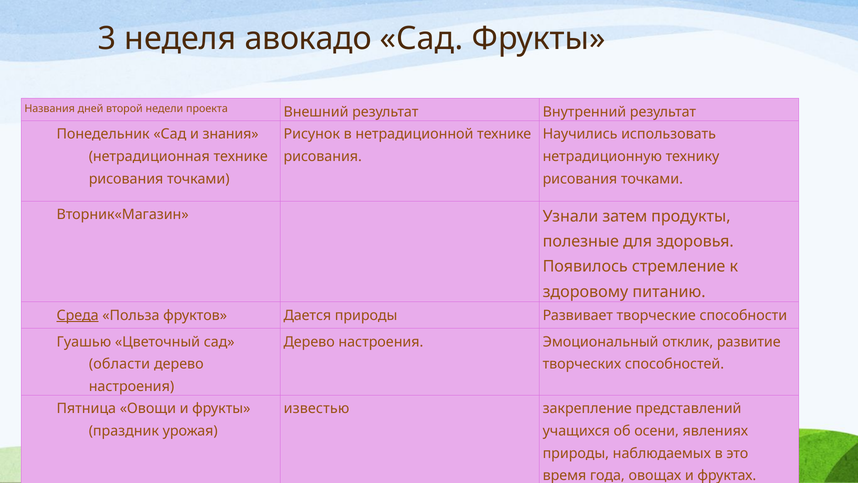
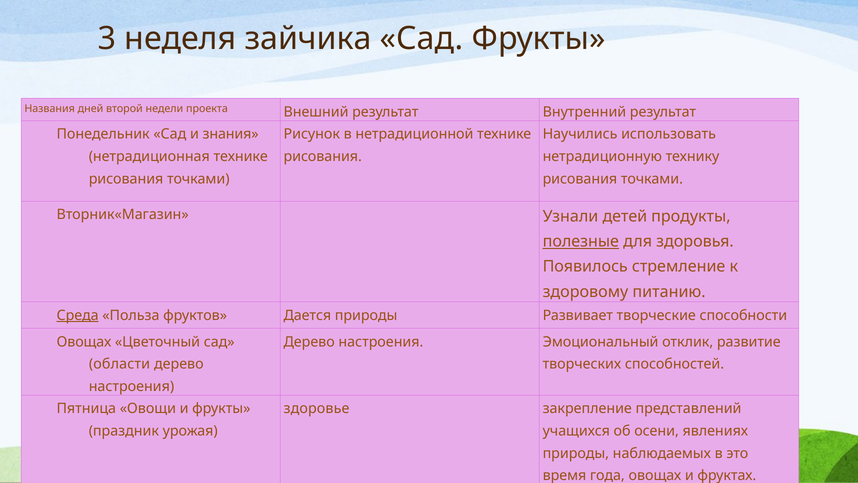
авокадо: авокадо -> зайчика
затем: затем -> детей
полезные underline: none -> present
Гуашью at (84, 342): Гуашью -> Овощах
известью: известью -> здоровье
